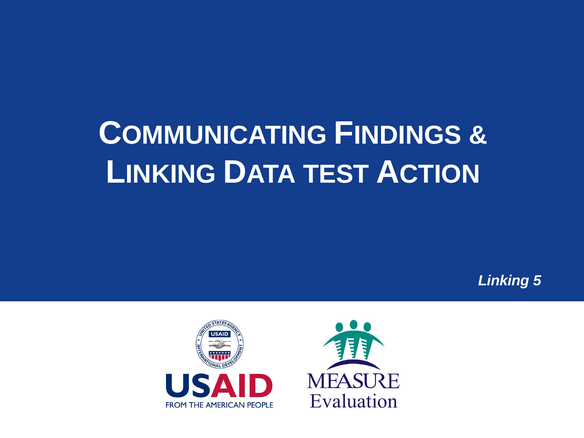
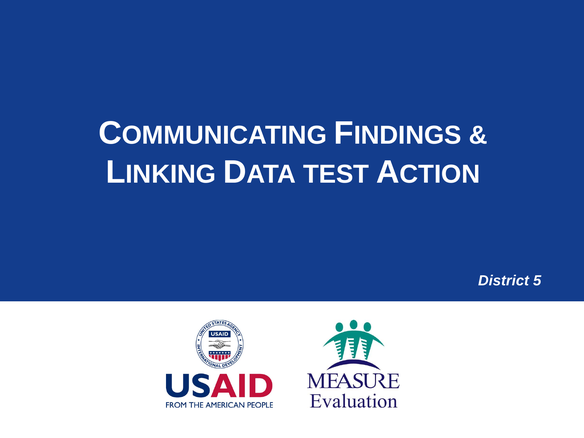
Linking: Linking -> District
